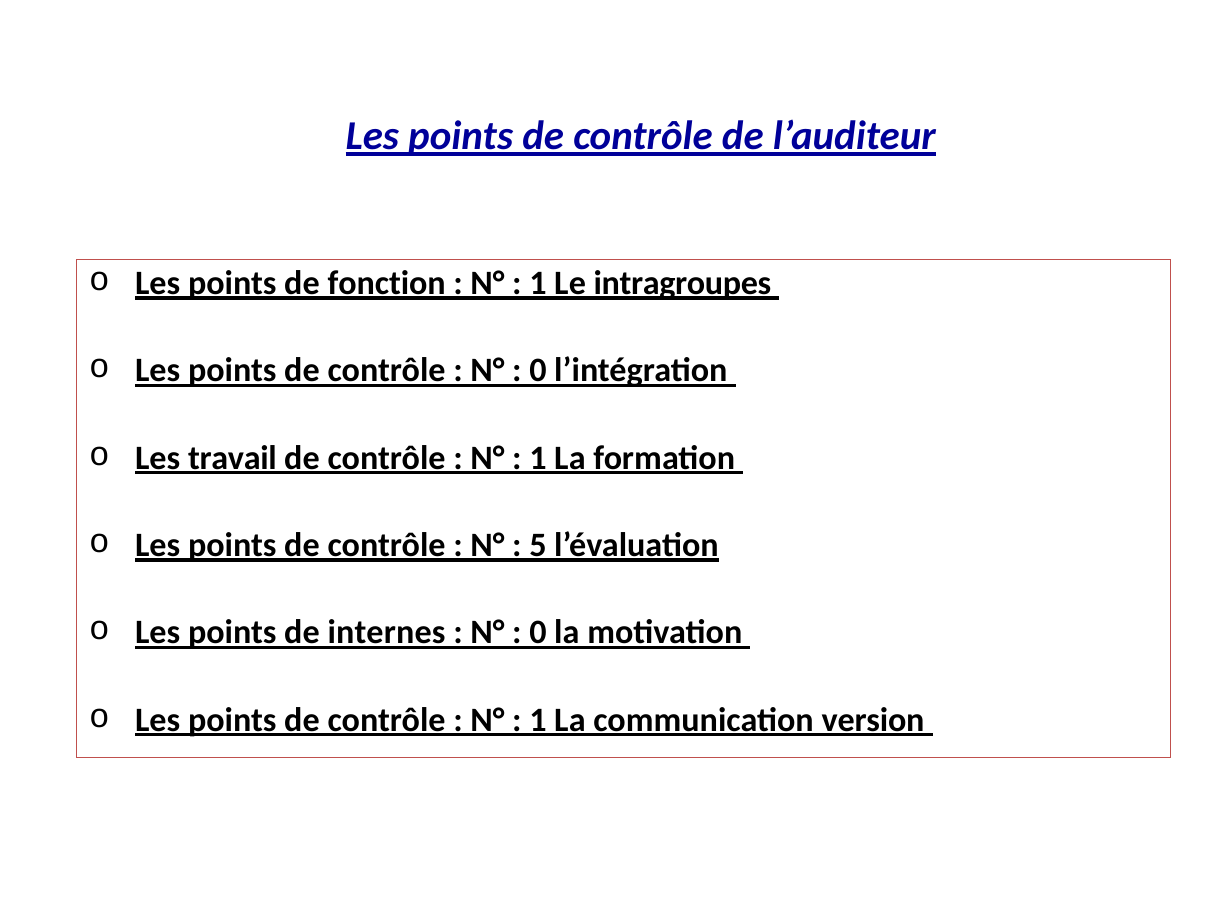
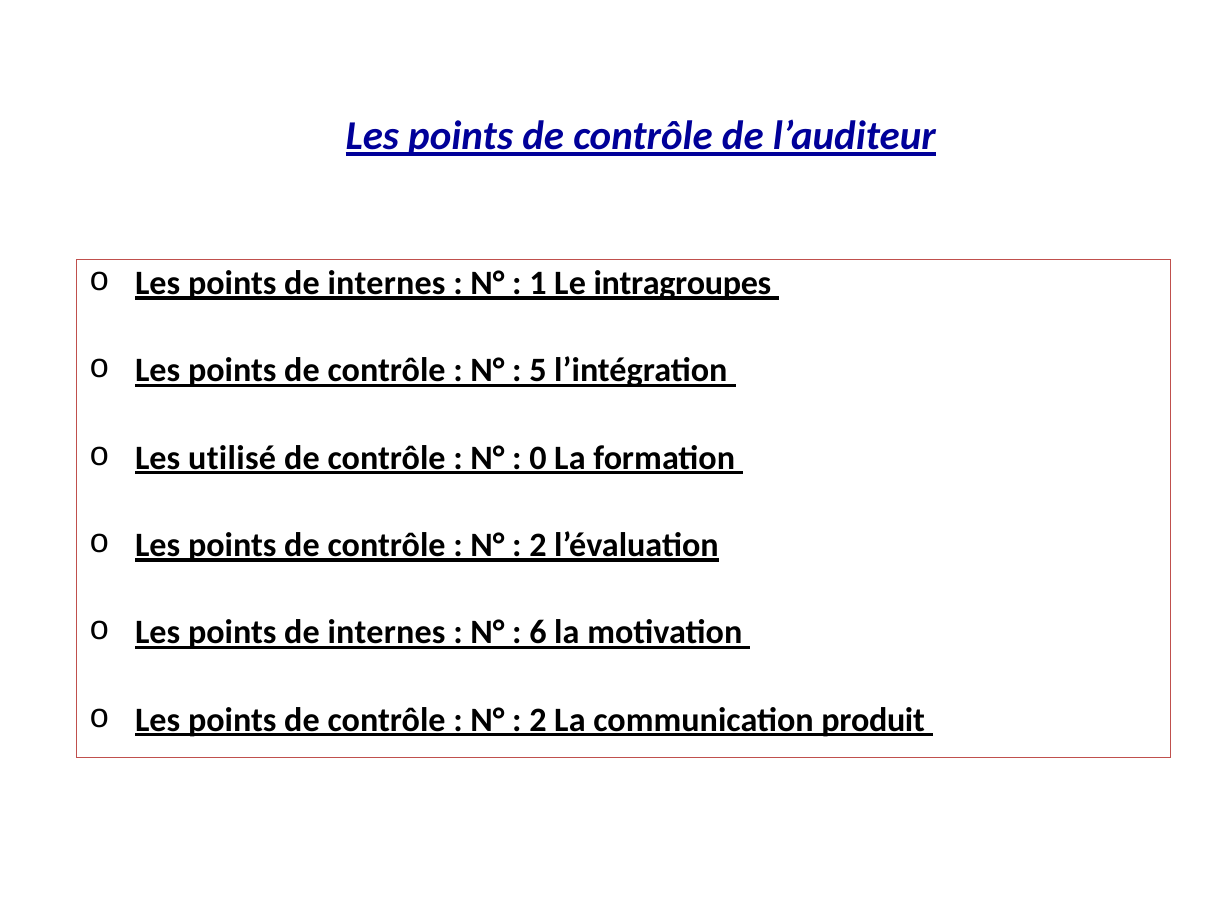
fonction at (387, 283): fonction -> internes
0 at (538, 371): 0 -> 5
travail: travail -> utilisé
1 at (538, 458): 1 -> 0
5 at (538, 545): 5 -> 2
0 at (538, 633): 0 -> 6
1 at (538, 720): 1 -> 2
version: version -> produit
